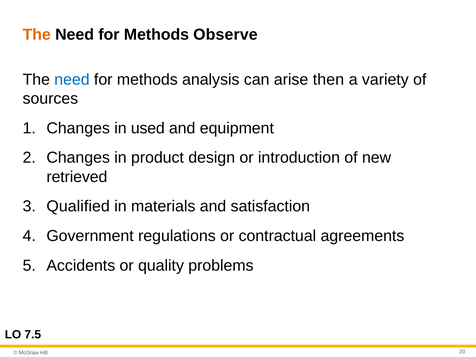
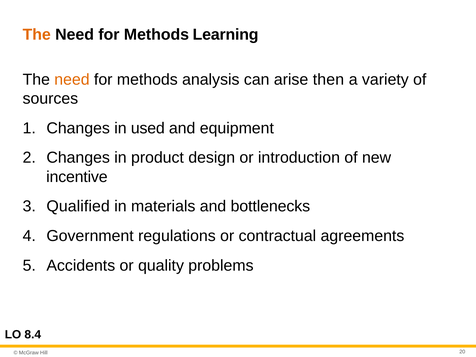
Observe: Observe -> Learning
need at (72, 79) colour: blue -> orange
retrieved: retrieved -> incentive
satisfaction: satisfaction -> bottlenecks
7.5: 7.5 -> 8.4
